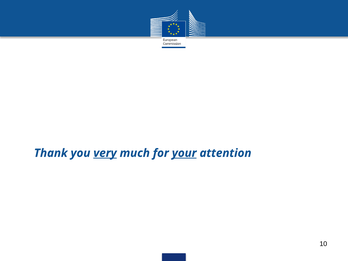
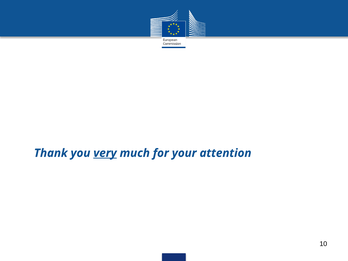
your underline: present -> none
